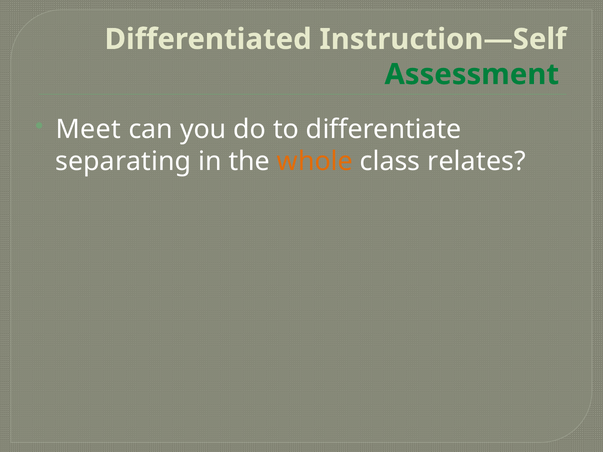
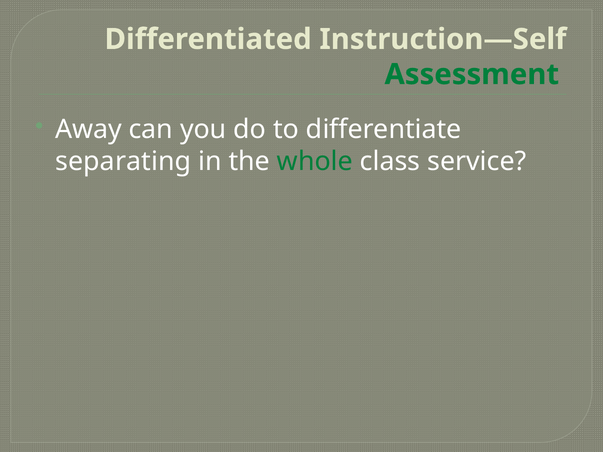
Meet: Meet -> Away
whole colour: orange -> green
relates: relates -> service
